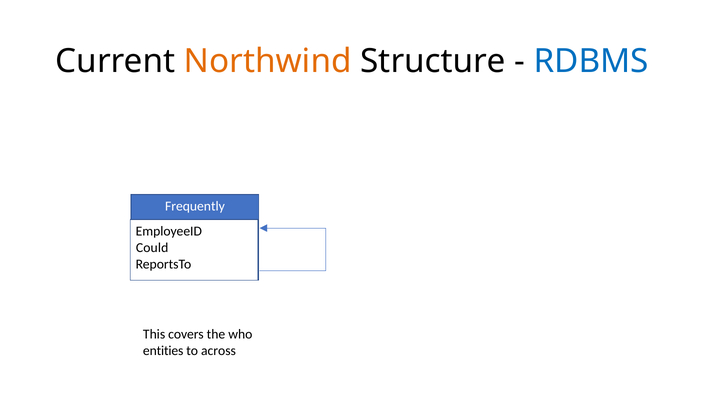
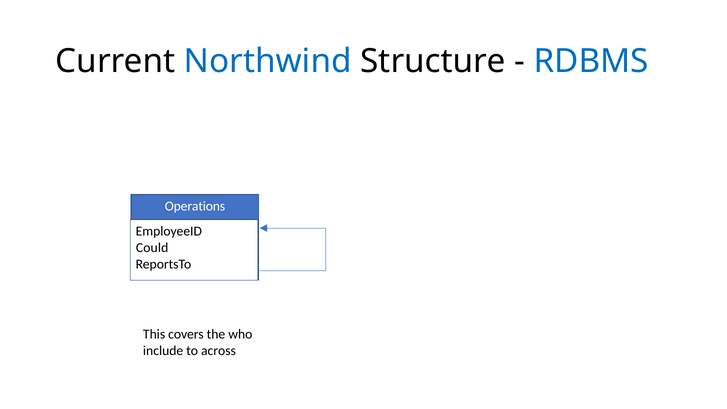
Northwind colour: orange -> blue
Frequently: Frequently -> Operations
entities: entities -> include
